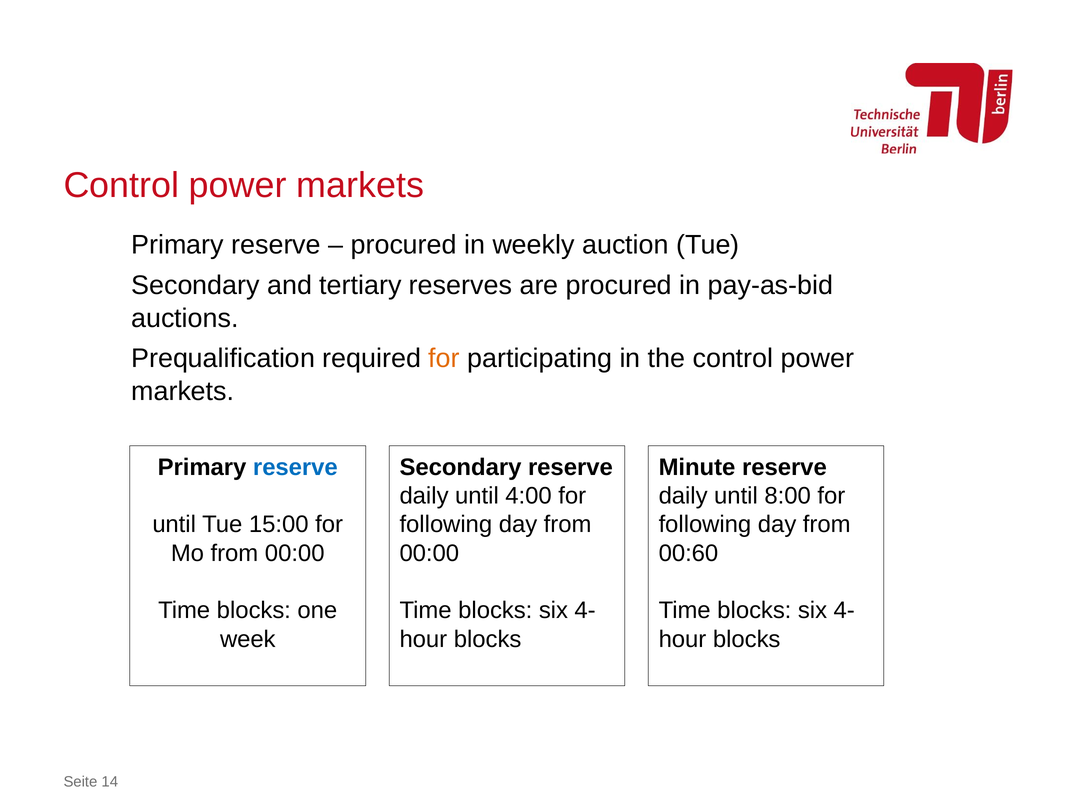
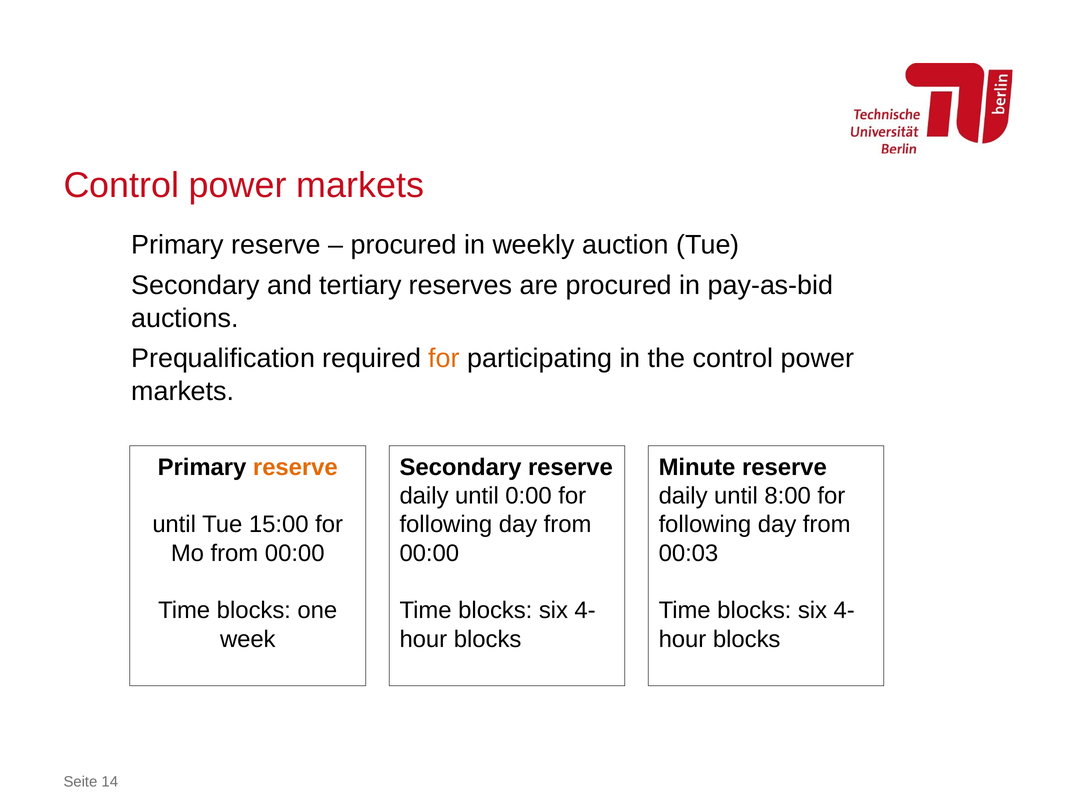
reserve at (295, 467) colour: blue -> orange
4:00: 4:00 -> 0:00
00:60: 00:60 -> 00:03
